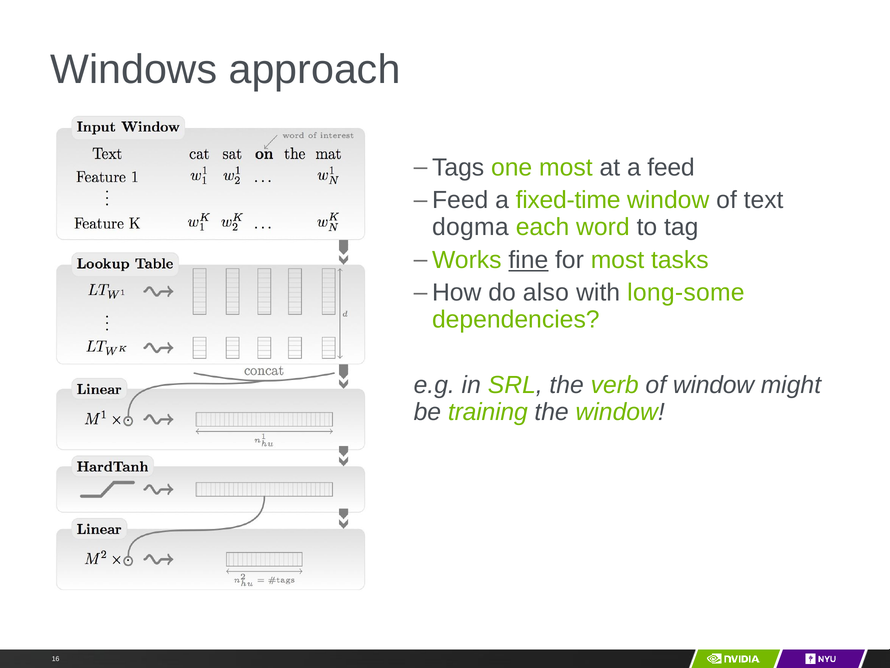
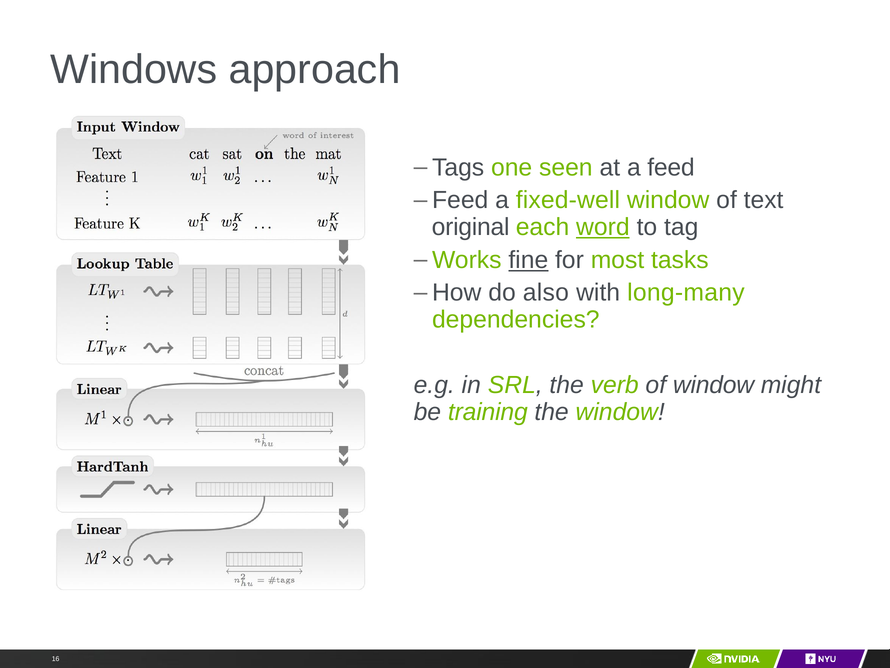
one most: most -> seen
fixed-time: fixed-time -> fixed-well
dogma: dogma -> original
word underline: none -> present
long-some: long-some -> long-many
